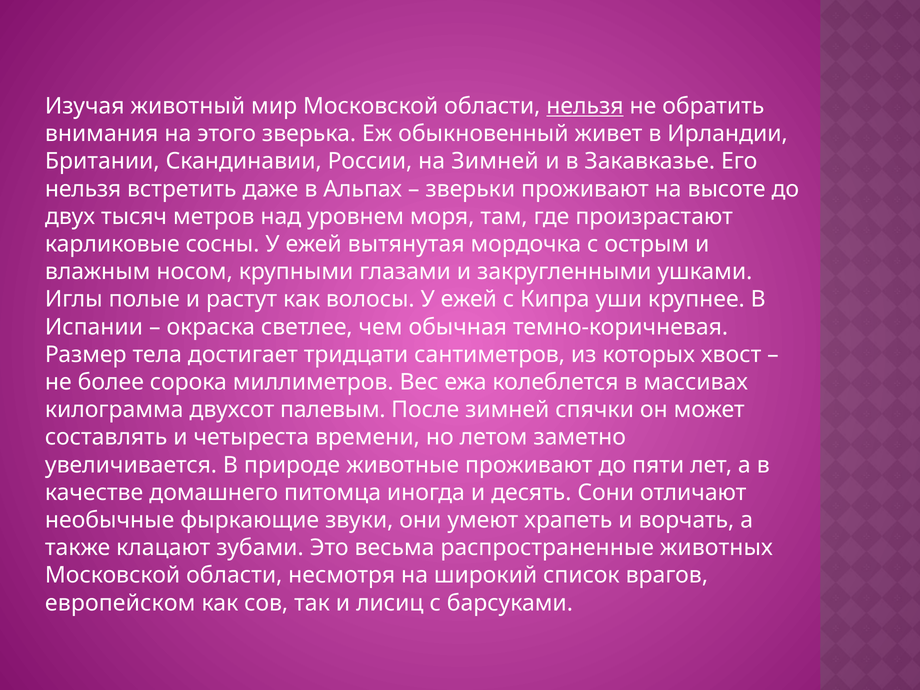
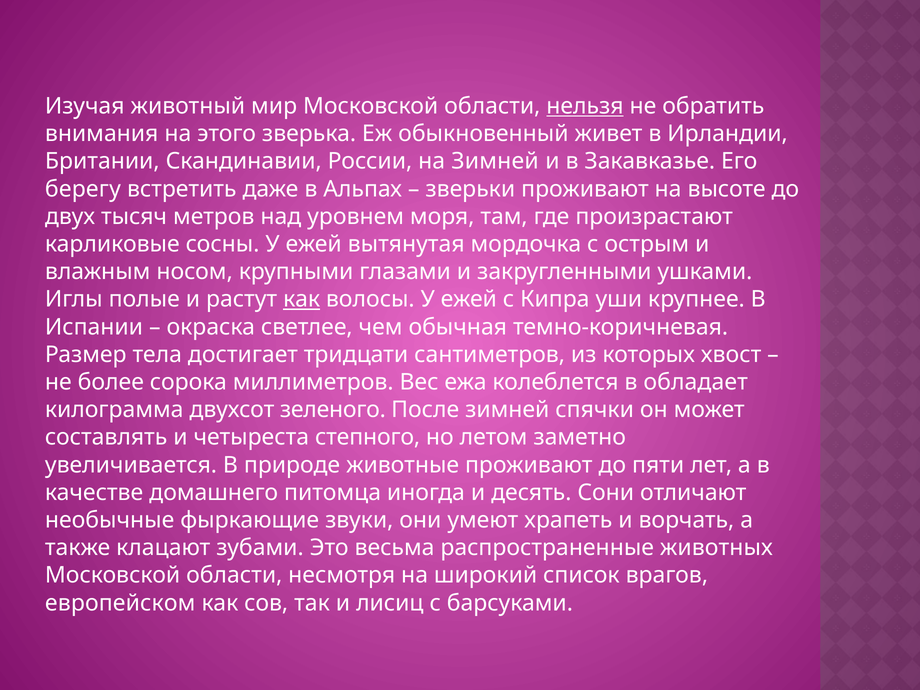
нельзя at (83, 189): нельзя -> берегу
как at (302, 299) underline: none -> present
массивах: массивах -> обладает
палевым: палевым -> зеленого
времени: времени -> степного
